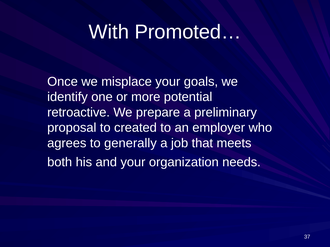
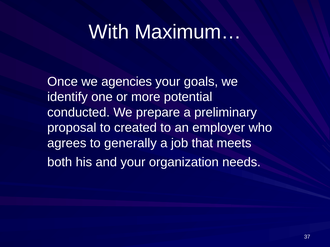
Promoted…: Promoted… -> Maximum…
misplace: misplace -> agencies
retroactive: retroactive -> conducted
